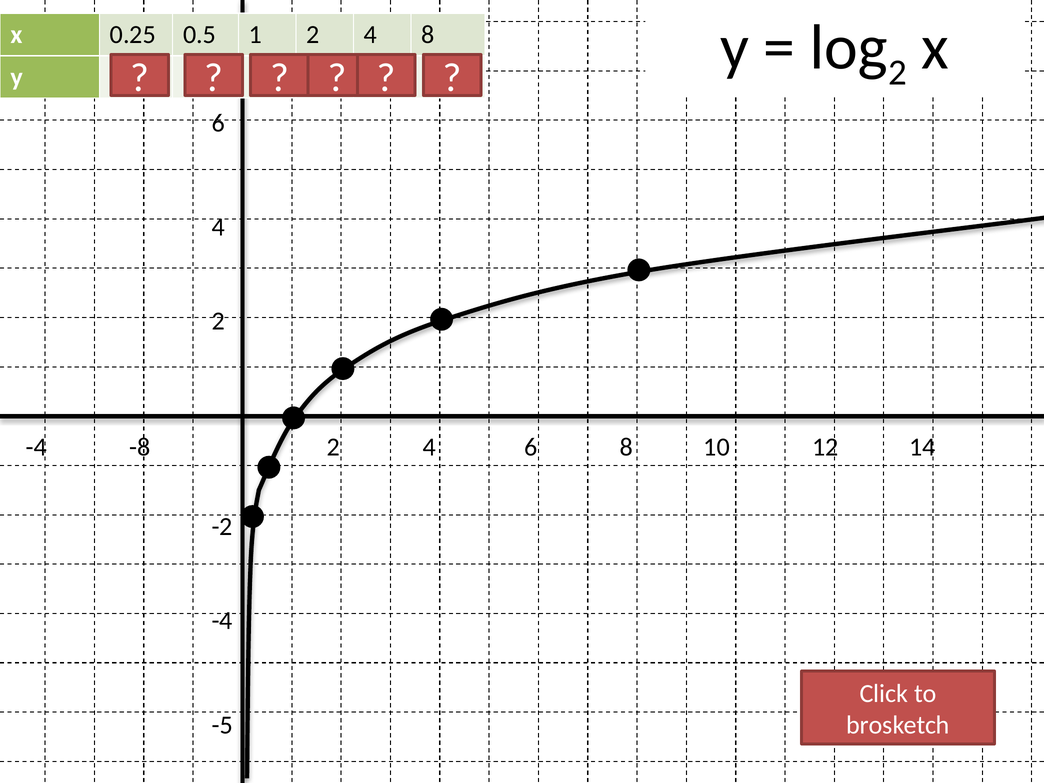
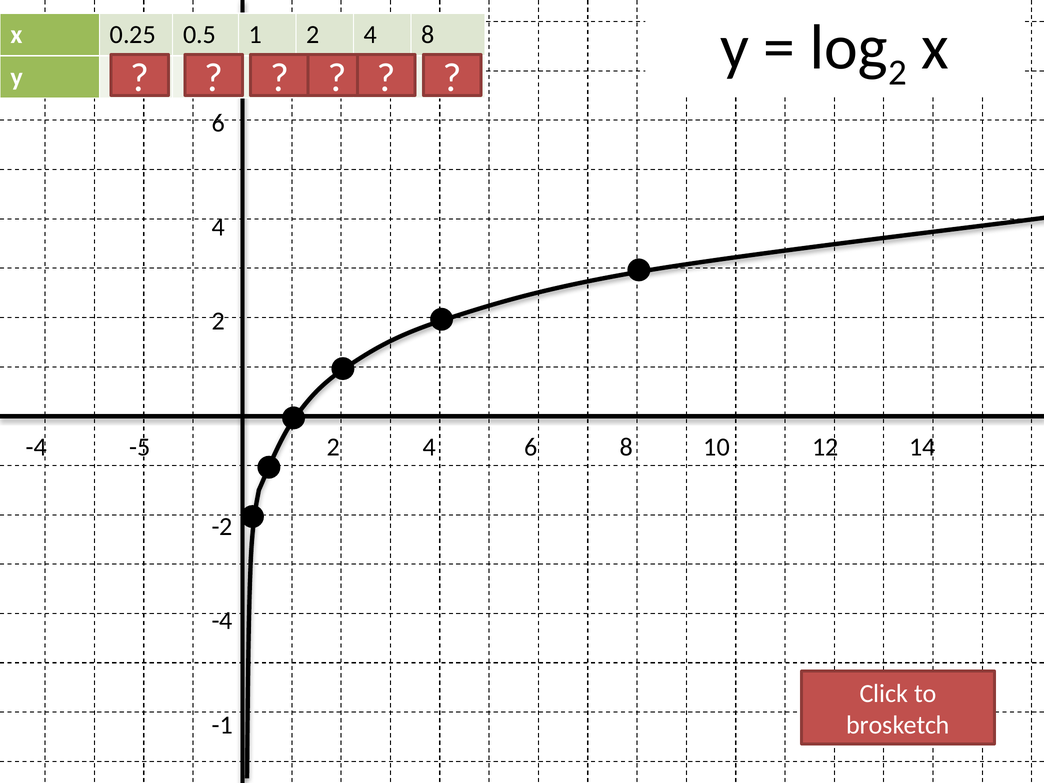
-8: -8 -> -5
-5 at (222, 725): -5 -> -1
